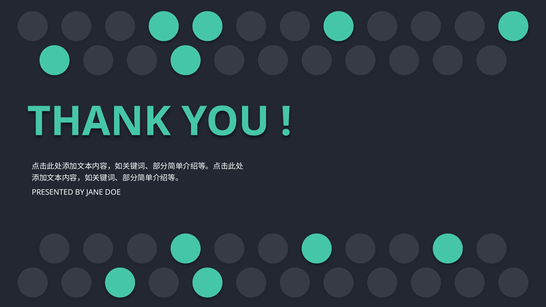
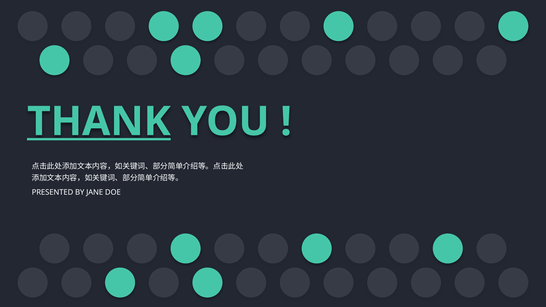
THANK underline: none -> present
